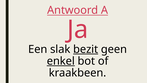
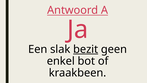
enkel underline: present -> none
